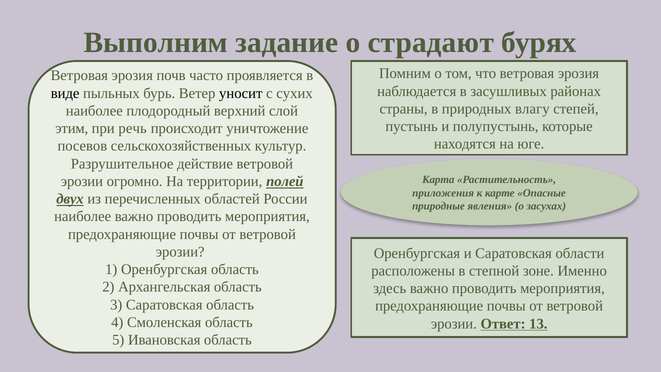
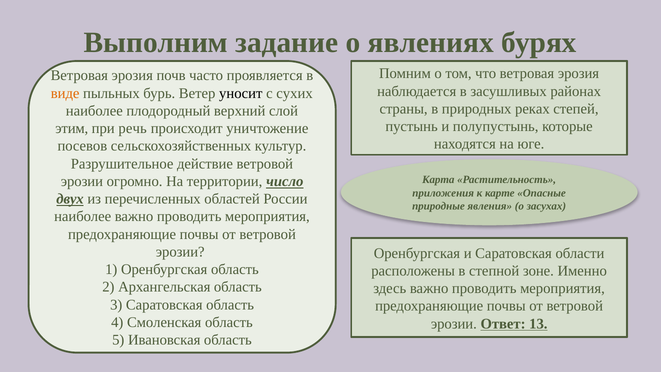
страдают: страдают -> явлениях
виде colour: black -> orange
влагу: влагу -> реках
полей: полей -> число
